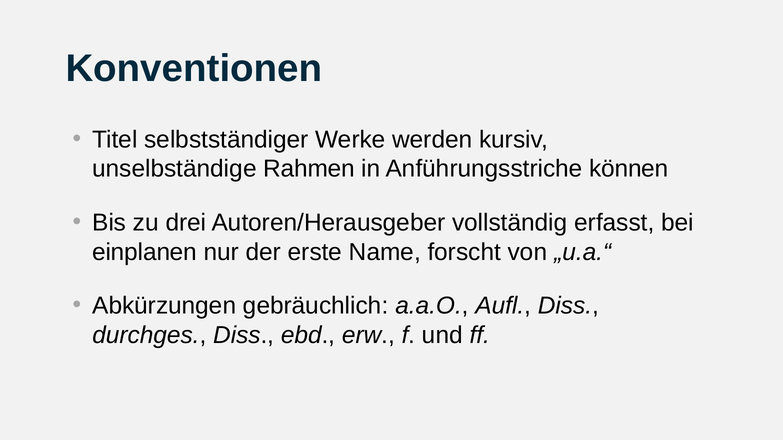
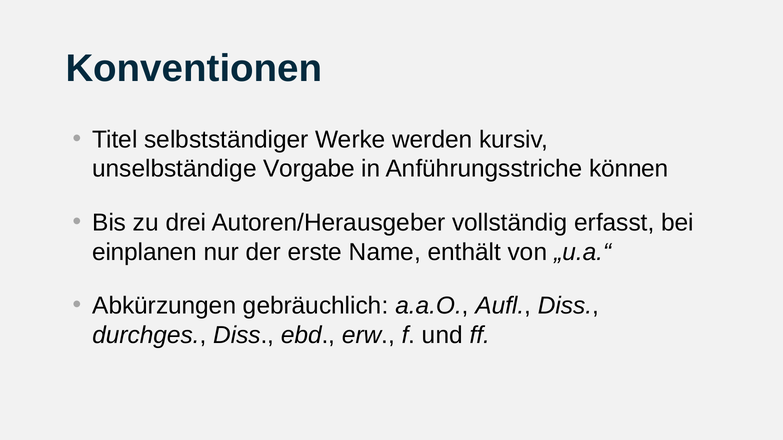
Rahmen: Rahmen -> Vorgabe
forscht: forscht -> enthält
